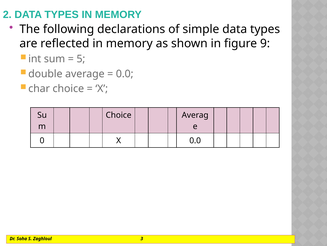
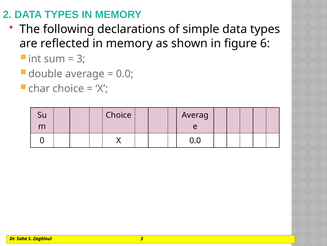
9: 9 -> 6
5 at (81, 59): 5 -> 3
